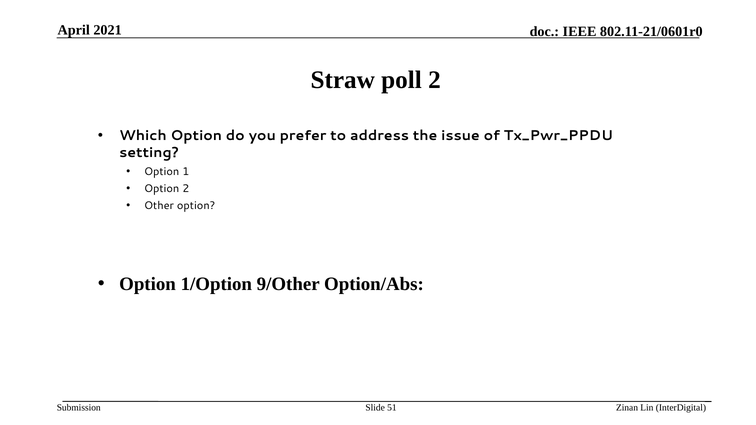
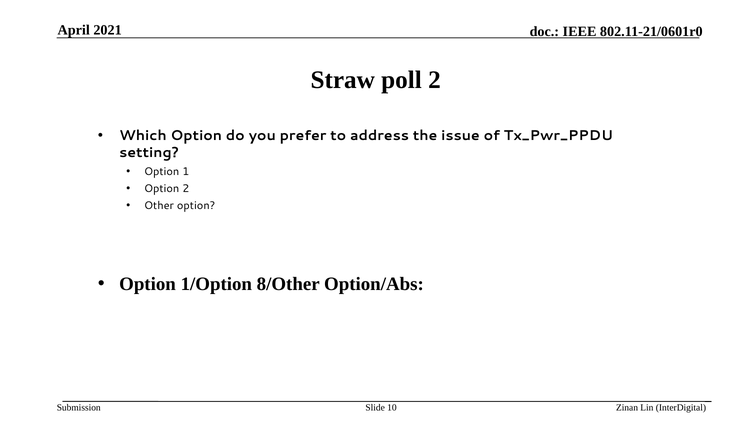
9/Other: 9/Other -> 8/Other
51: 51 -> 10
